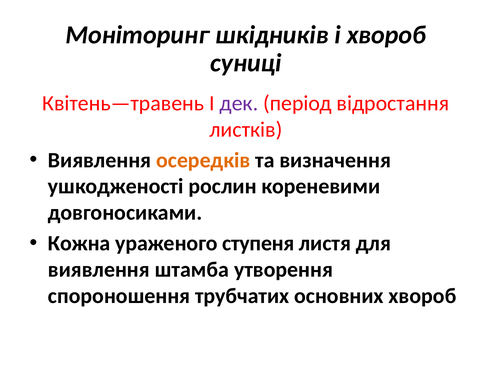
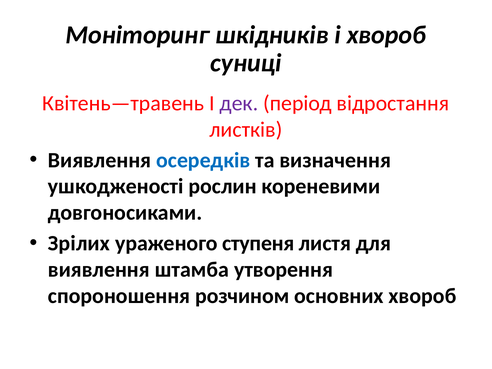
осередків colour: orange -> blue
Кожна: Кожна -> Зрілих
трубчатих: трубчатих -> розчином
